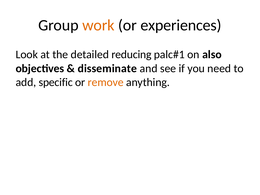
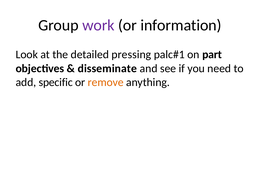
work colour: orange -> purple
experiences: experiences -> information
reducing: reducing -> pressing
also: also -> part
